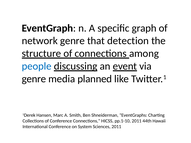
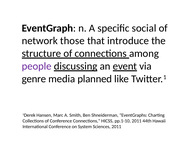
graph: graph -> social
network genre: genre -> those
detection: detection -> introduce
people colour: blue -> purple
